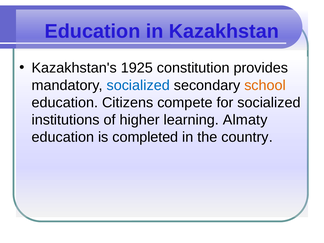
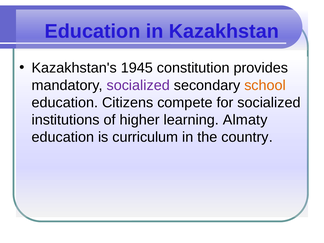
1925: 1925 -> 1945
socialized at (138, 85) colour: blue -> purple
completed: completed -> curriculum
